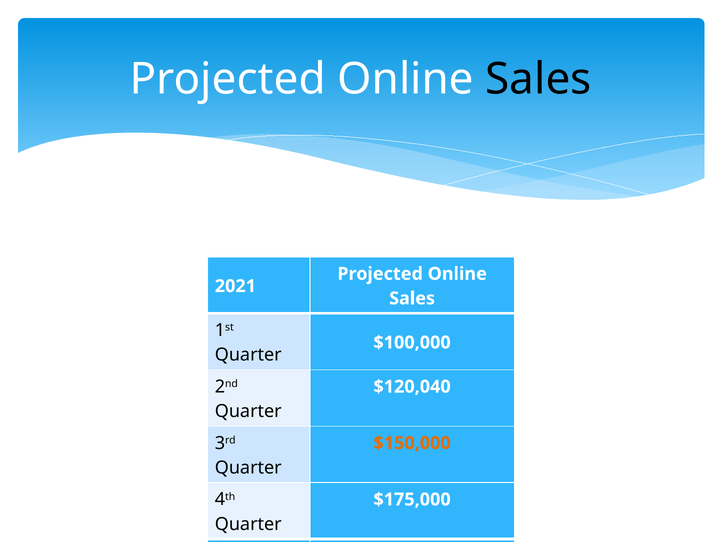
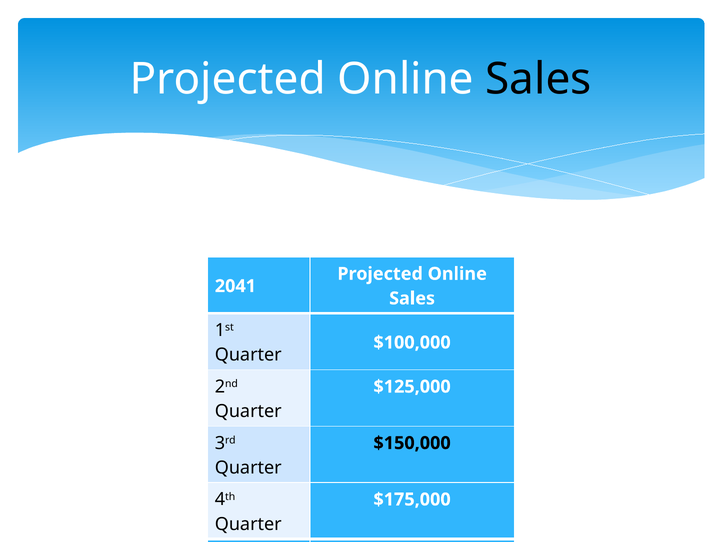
2021: 2021 -> 2041
$120,040: $120,040 -> $125,000
$150,000 colour: orange -> black
